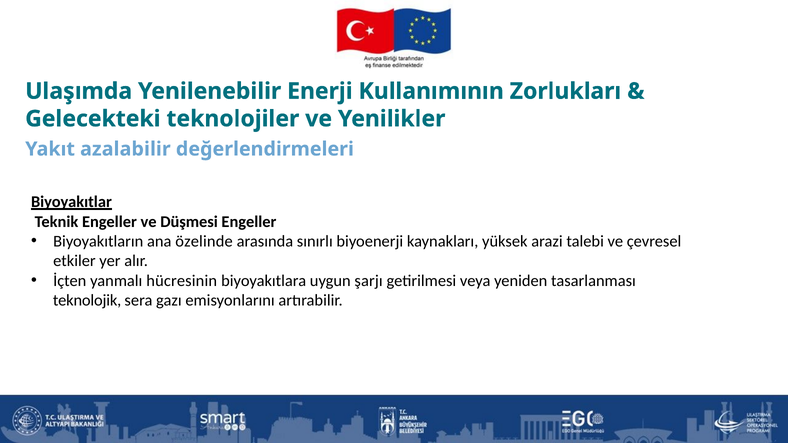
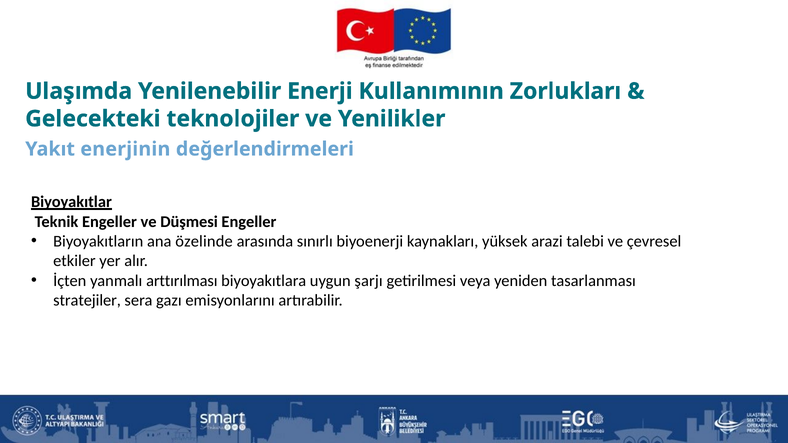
azalabilir: azalabilir -> enerjinin
hücresinin: hücresinin -> arttırılması
teknolojik: teknolojik -> stratejiler
